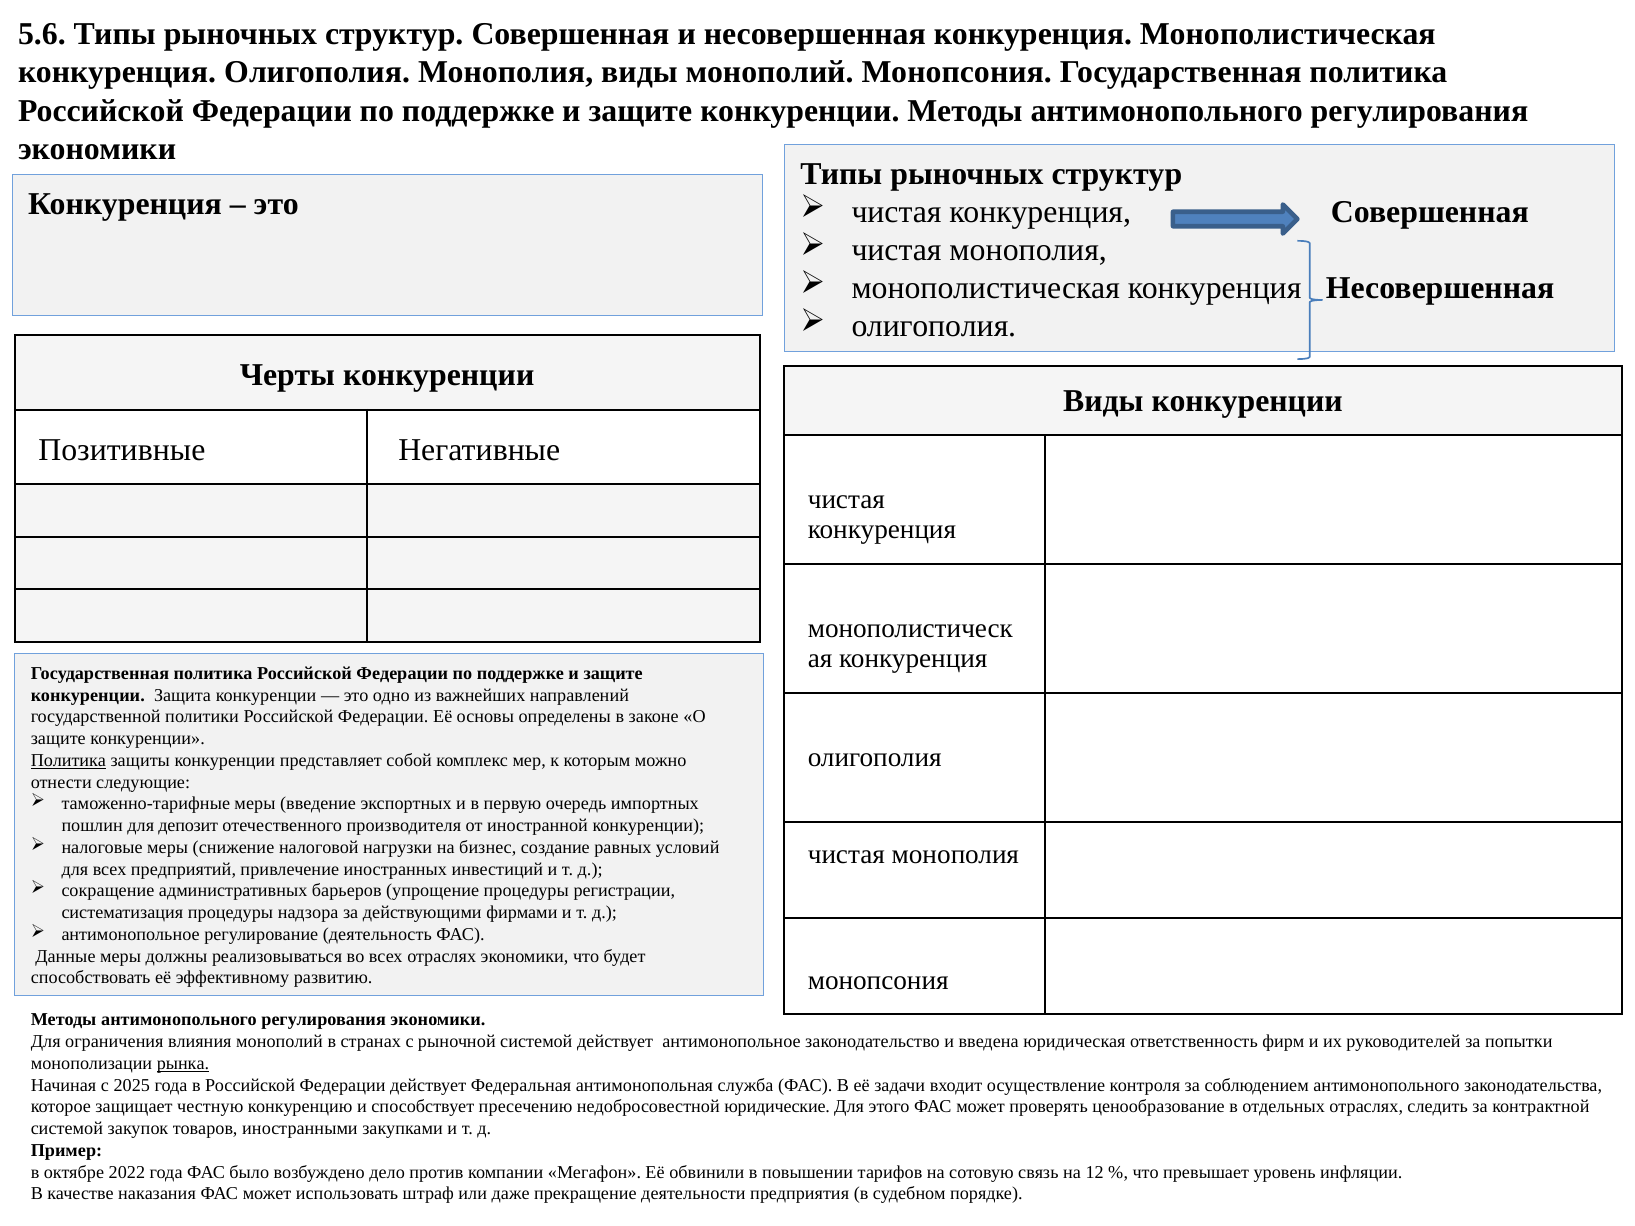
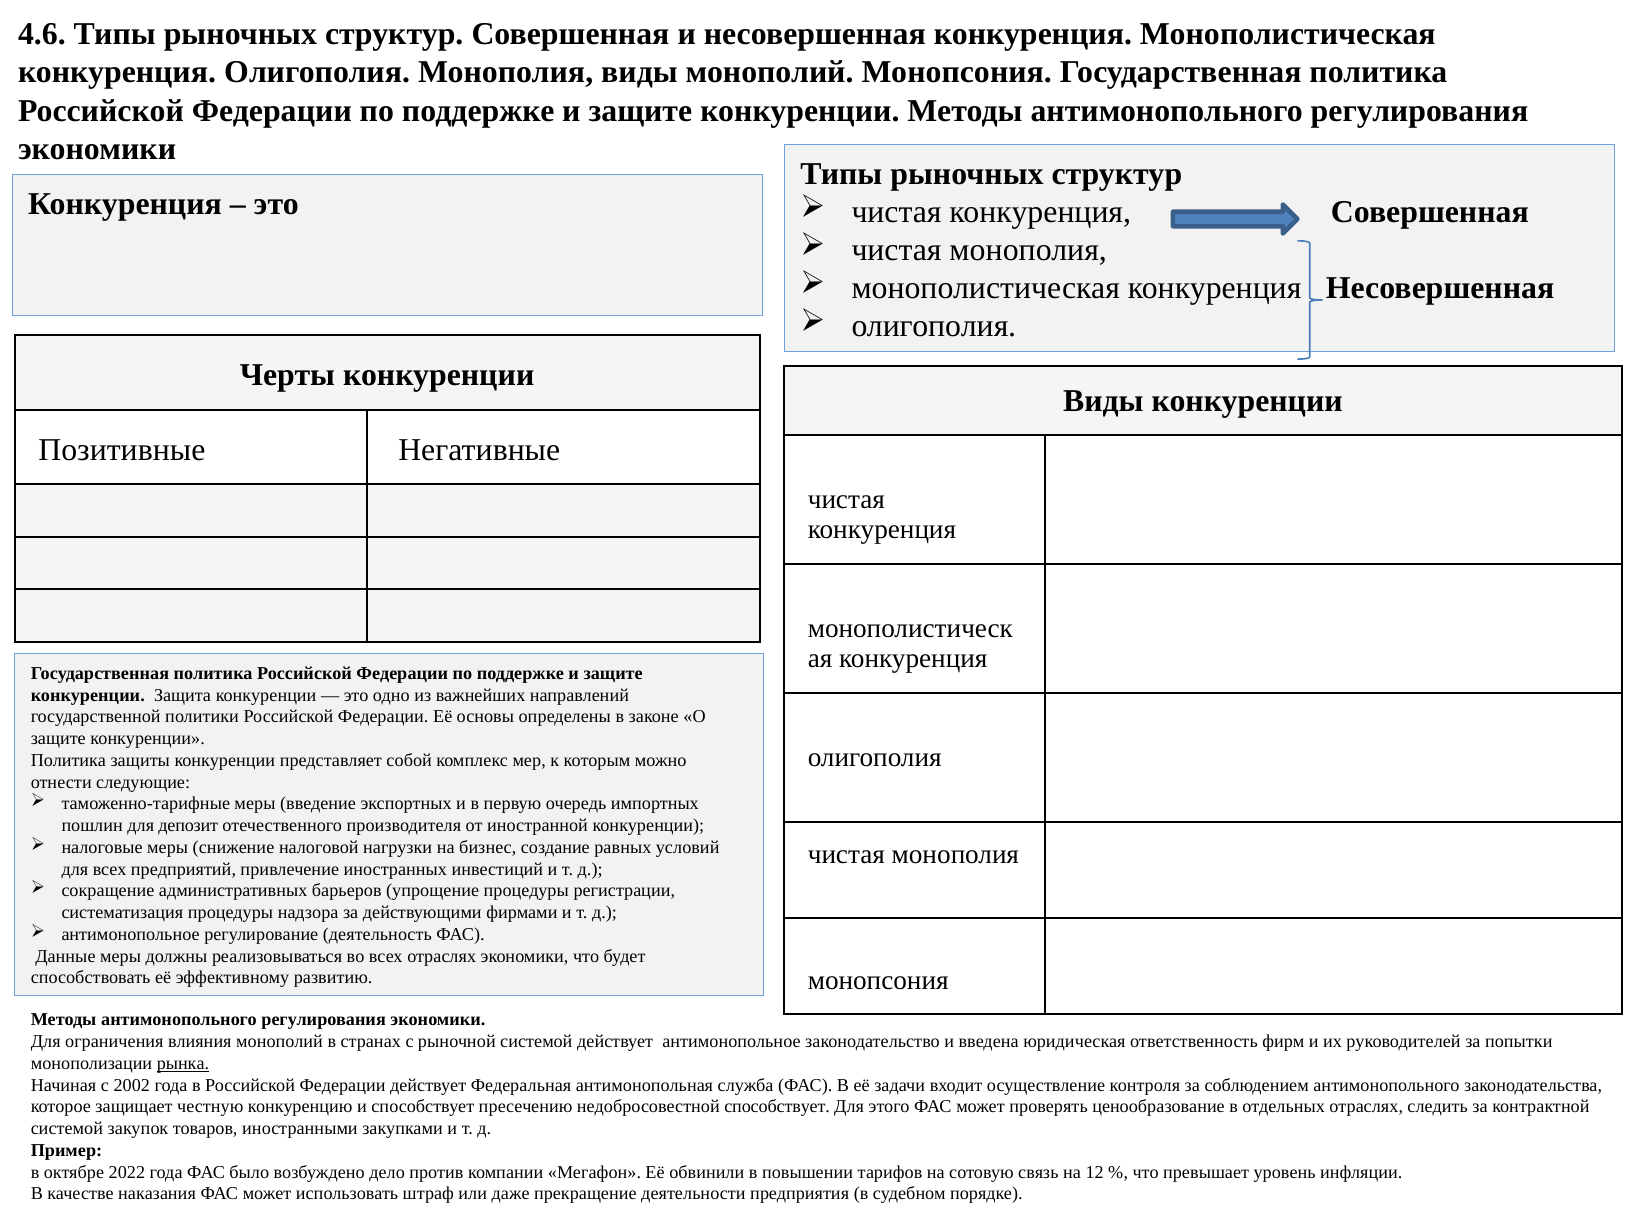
5.6: 5.6 -> 4.6
Политика at (68, 761) underline: present -> none
2025: 2025 -> 2002
недобросовестной юридические: юридические -> способствует
